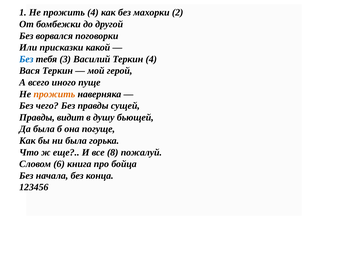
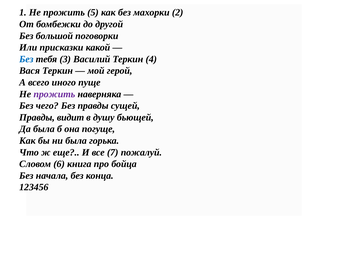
прожить 4: 4 -> 5
ворвался: ворвался -> большой
прожить at (54, 94) colour: orange -> purple
8: 8 -> 7
